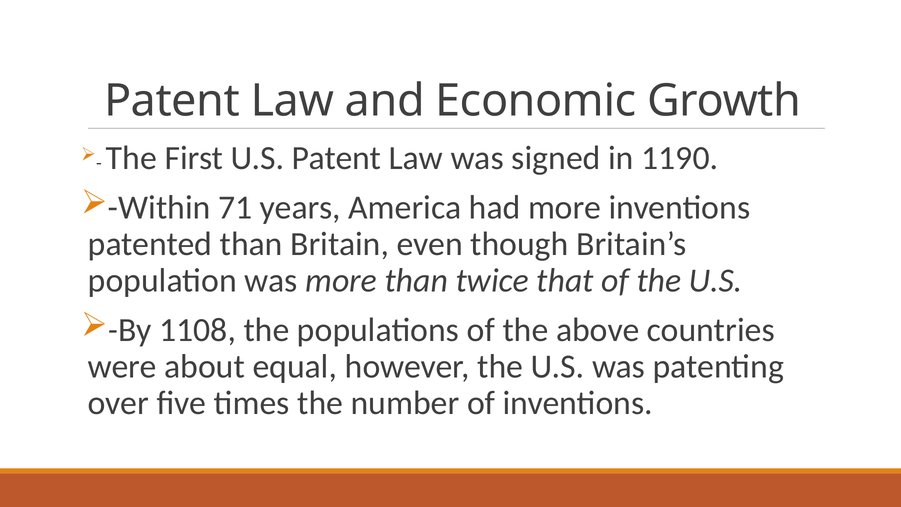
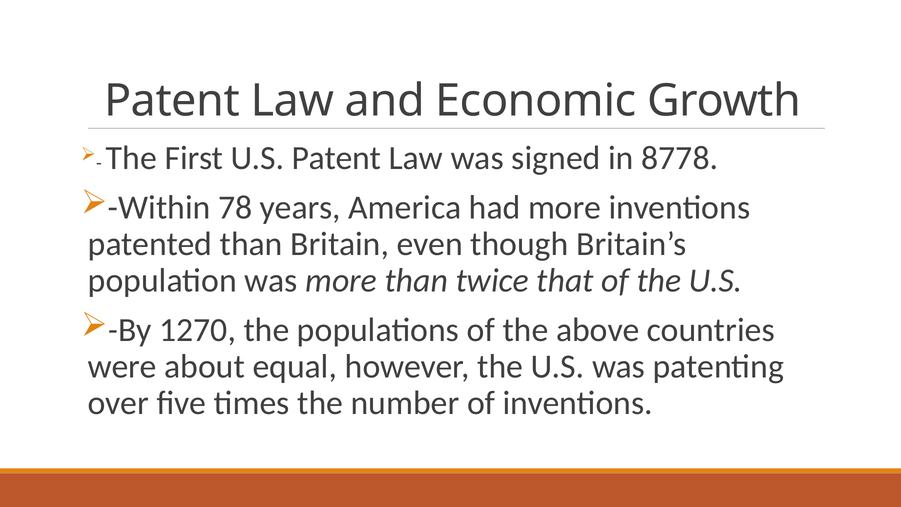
1190: 1190 -> 8778
71: 71 -> 78
1108: 1108 -> 1270
